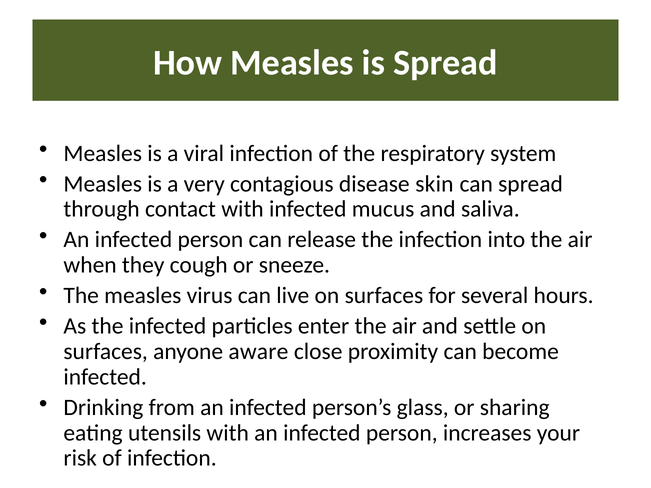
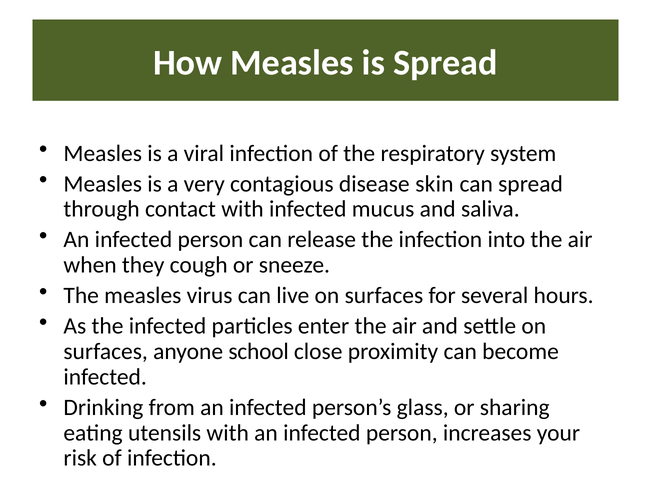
aware: aware -> school
